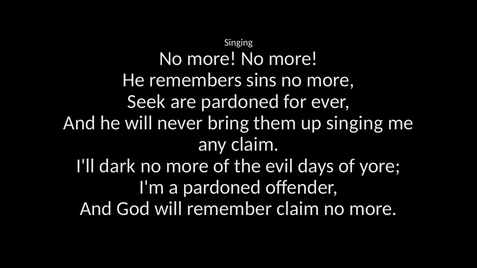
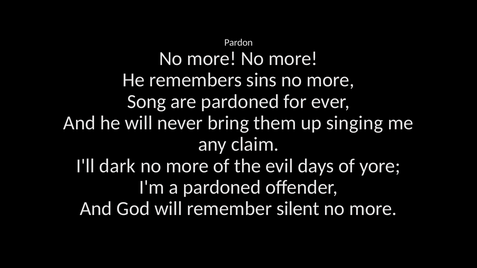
Singing at (239, 43): Singing -> Pardon
Seek: Seek -> Song
remember claim: claim -> silent
